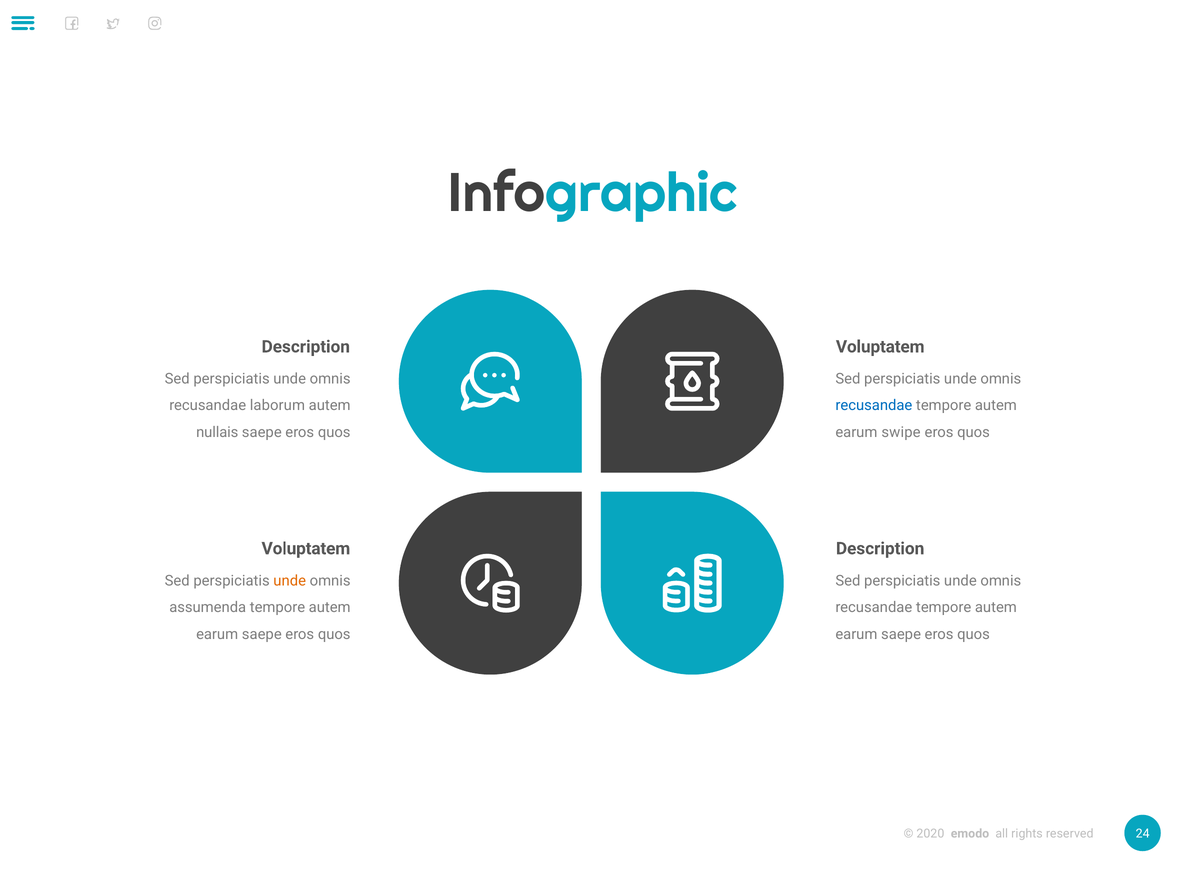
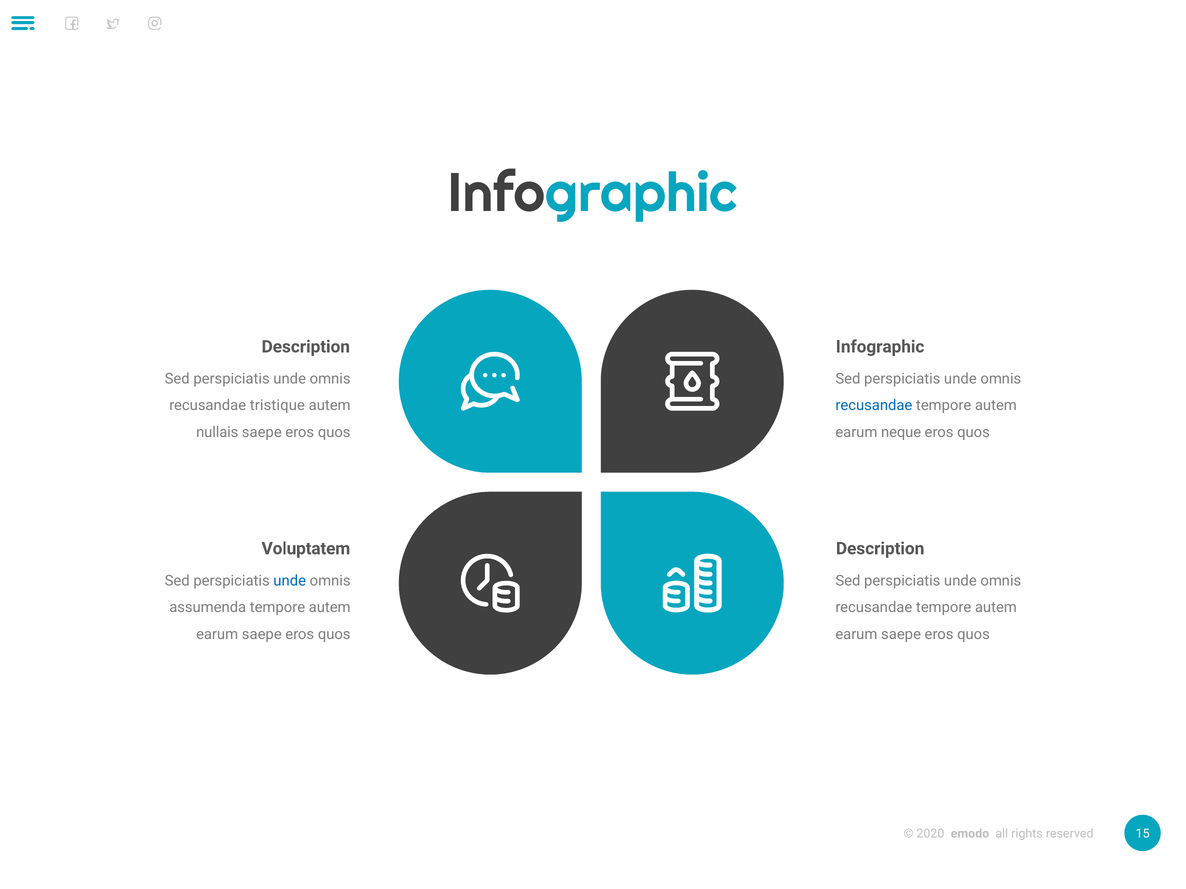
Voluptatem at (880, 347): Voluptatem -> Infographic
laborum: laborum -> tristique
swipe: swipe -> neque
unde at (290, 581) colour: orange -> blue
24: 24 -> 15
